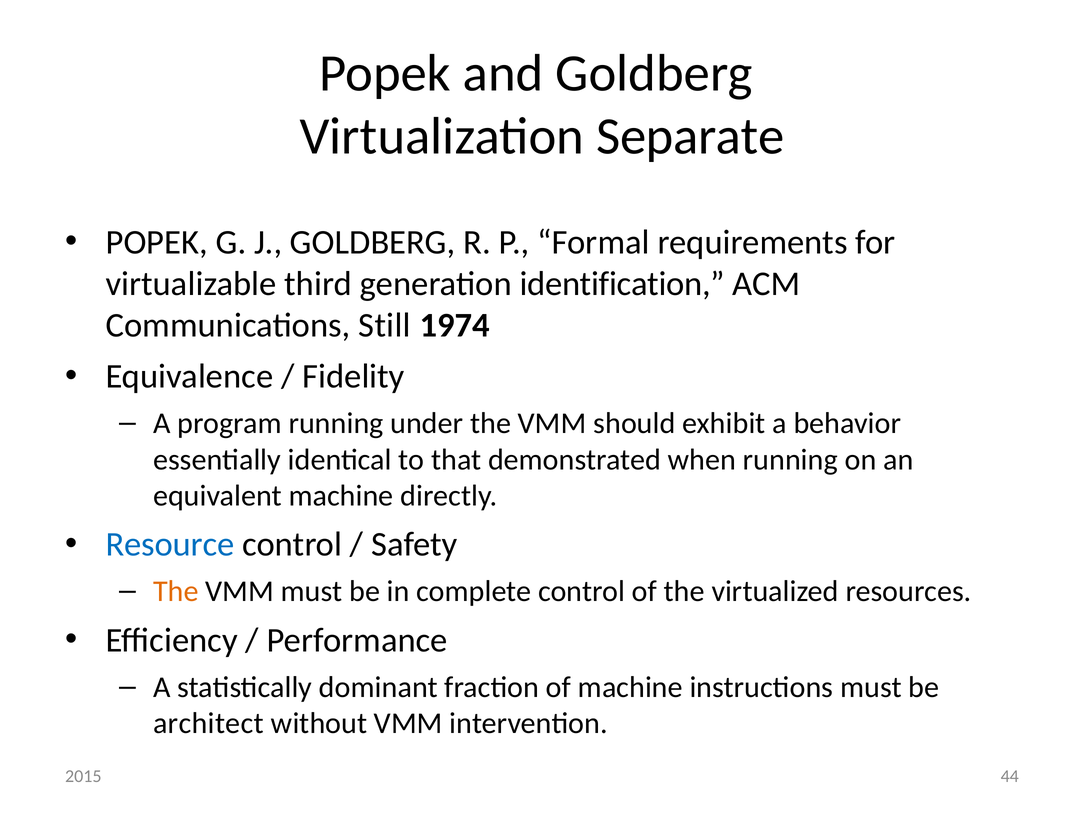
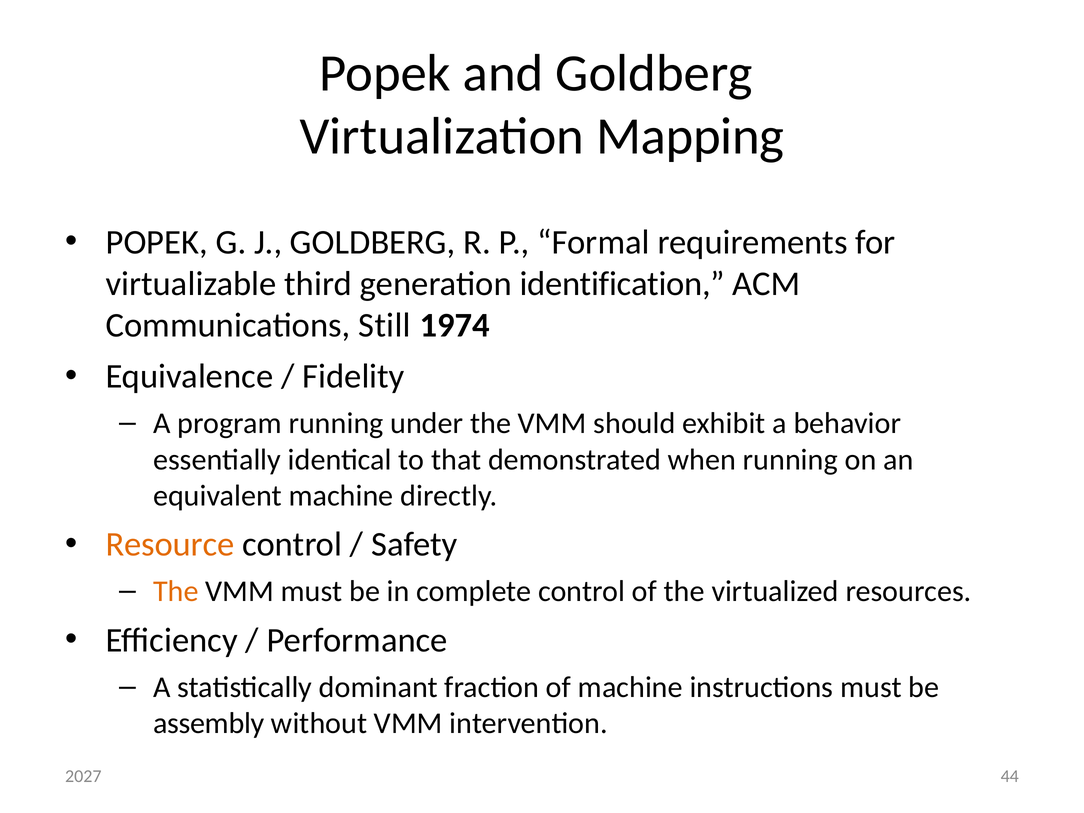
Separate: Separate -> Mapping
Resource colour: blue -> orange
architect: architect -> assembly
2015: 2015 -> 2027
